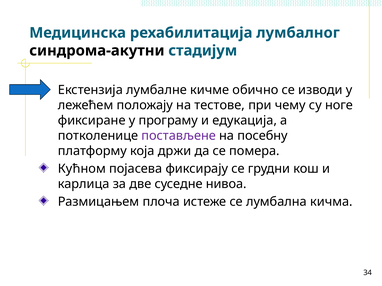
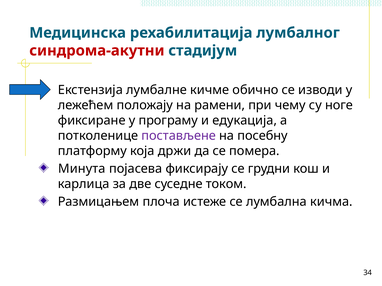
синдрома-акутни colour: black -> red
тестове: тестове -> рамени
Кућном: Кућном -> Минута
нивоа: нивоа -> током
